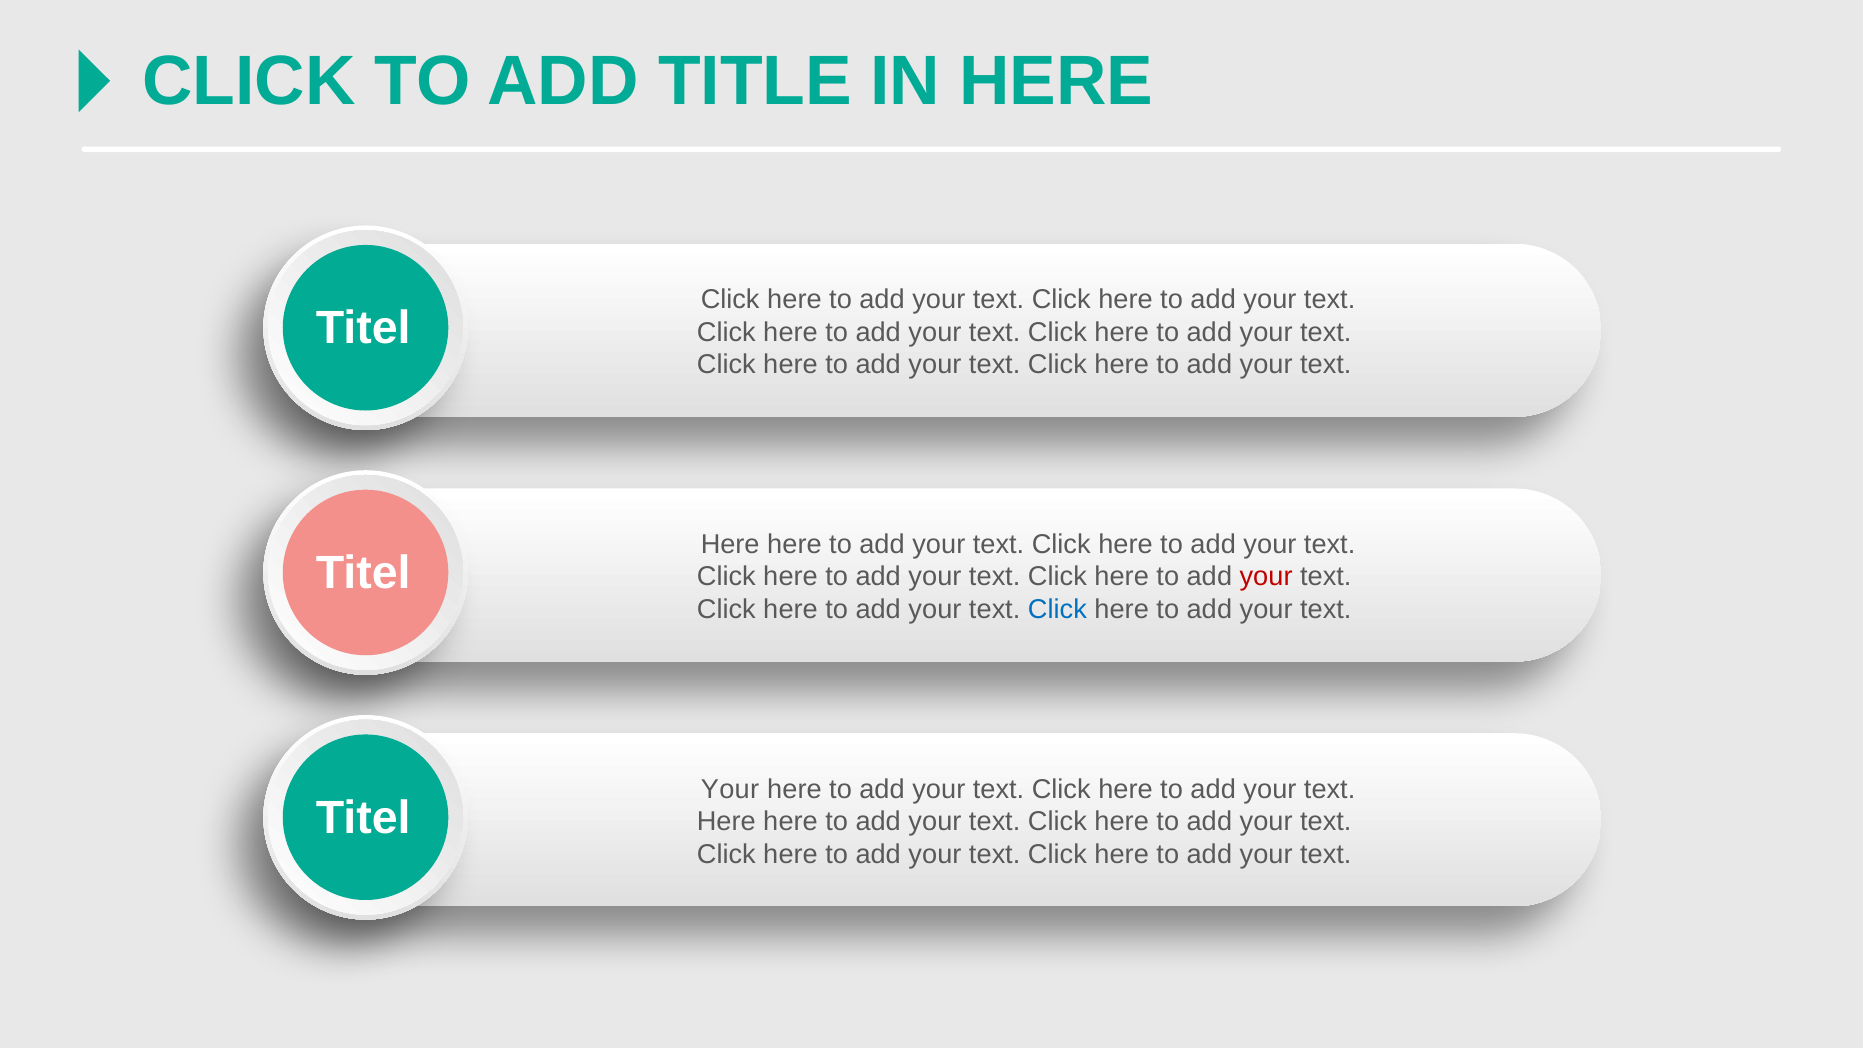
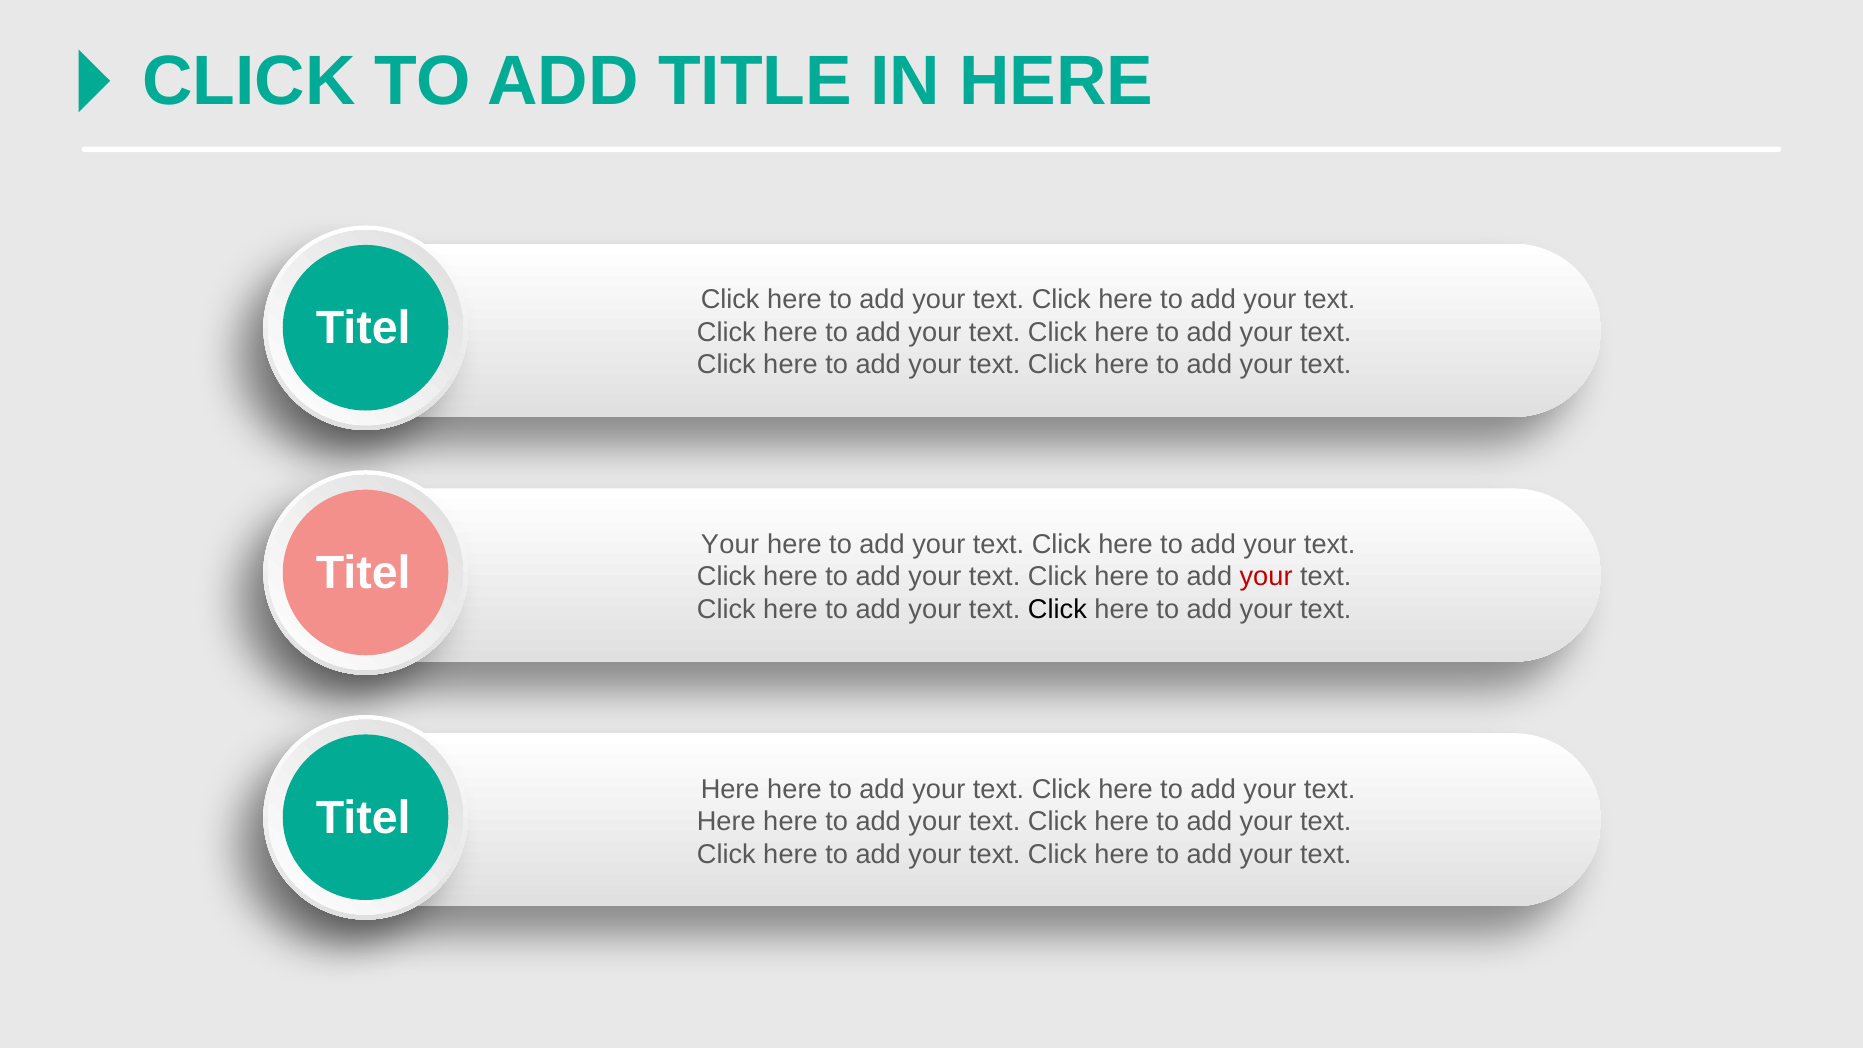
Here at (730, 544): Here -> Your
Click at (1057, 610) colour: blue -> black
Your at (730, 789): Your -> Here
